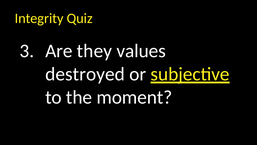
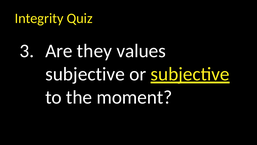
destroyed at (85, 74): destroyed -> subjective
